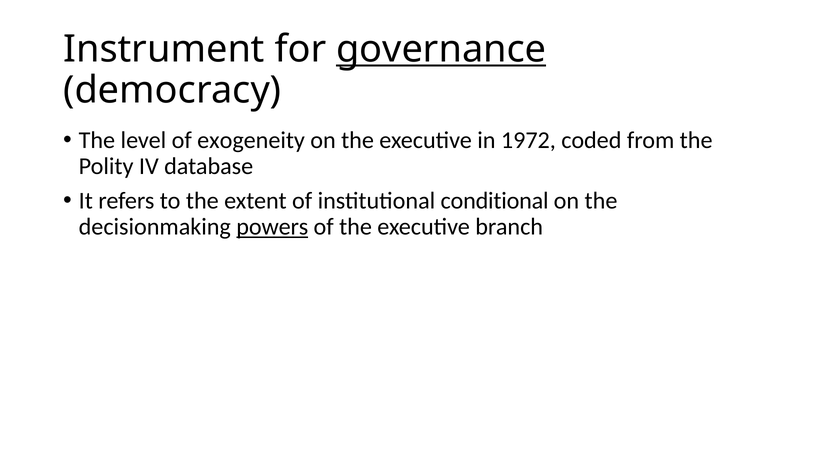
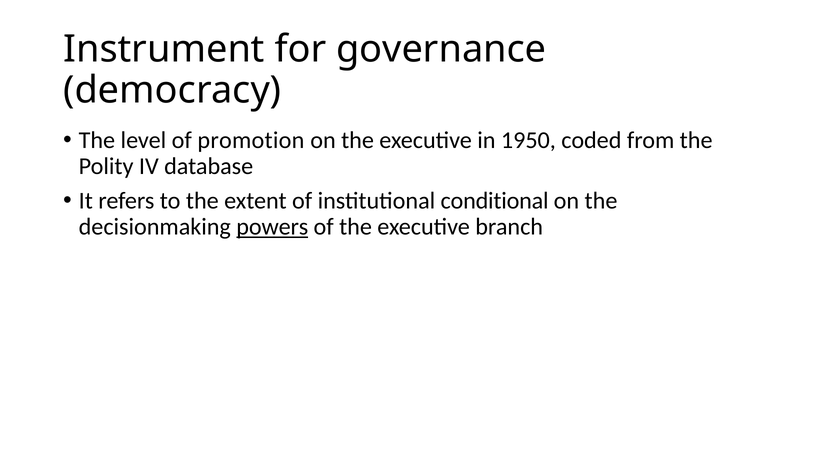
governance underline: present -> none
exogeneity: exogeneity -> promotion
1972: 1972 -> 1950
